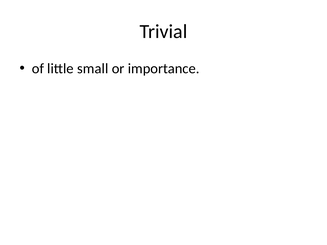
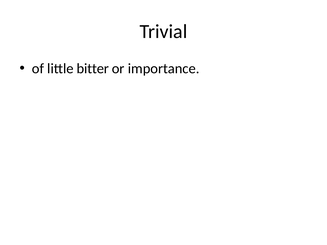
small: small -> bitter
